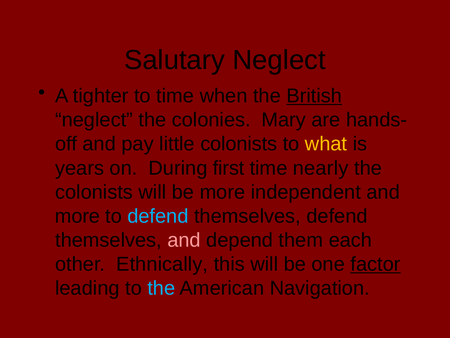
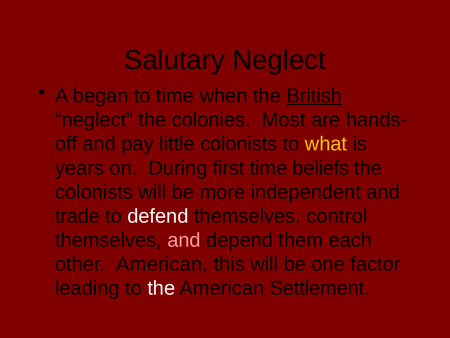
tighter: tighter -> began
Mary: Mary -> Most
nearly: nearly -> beliefs
more at (77, 216): more -> trade
defend at (158, 216) colour: light blue -> white
themselves defend: defend -> control
other Ethnically: Ethnically -> American
factor underline: present -> none
the at (161, 288) colour: light blue -> white
Navigation: Navigation -> Settlement
